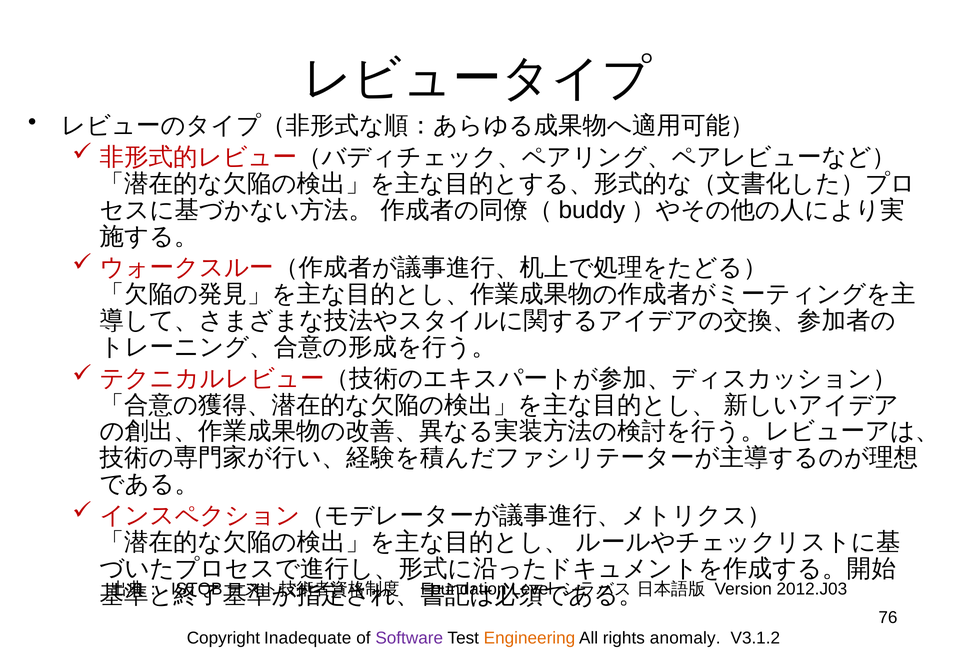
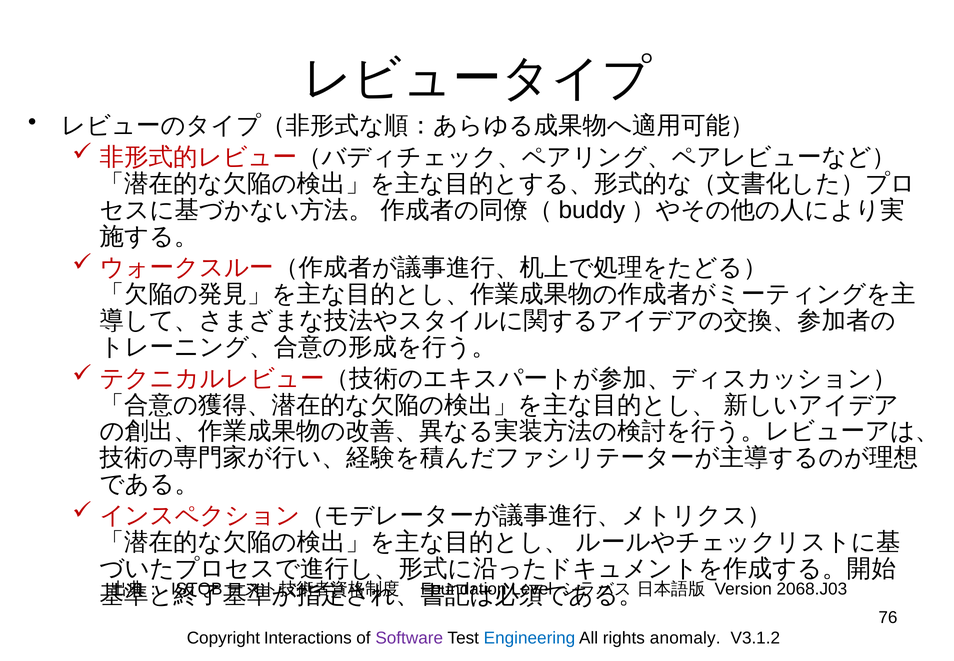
2012.J03: 2012.J03 -> 2068.J03
Inadequate: Inadequate -> Interactions
Engineering colour: orange -> blue
